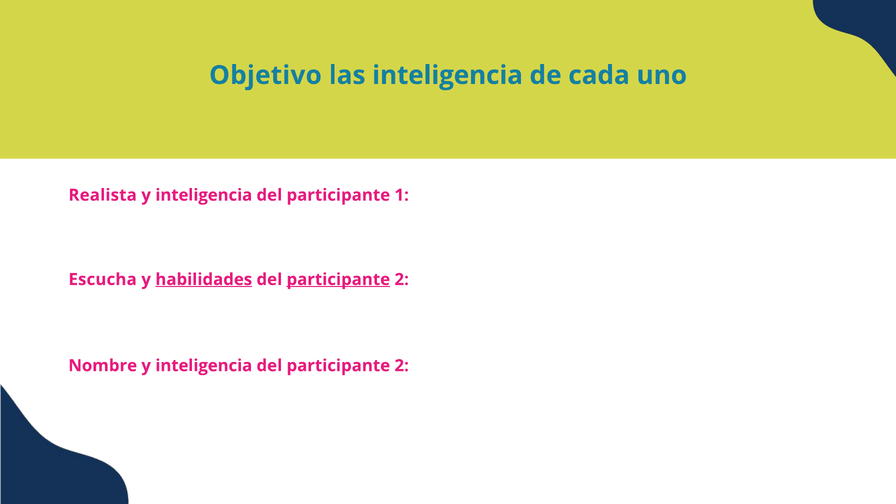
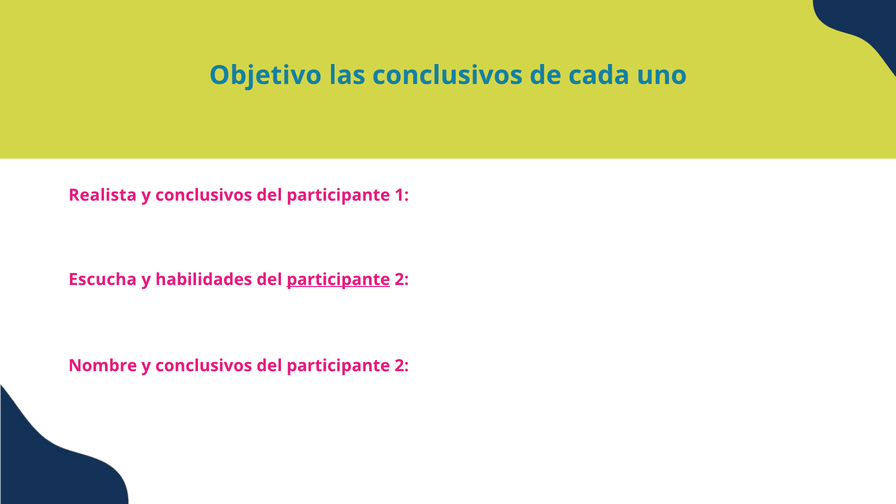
las inteligencia: inteligencia -> conclusivos
inteligencia at (204, 195): inteligencia -> conclusivos
habilidades underline: present -> none
Nombre y inteligencia: inteligencia -> conclusivos
